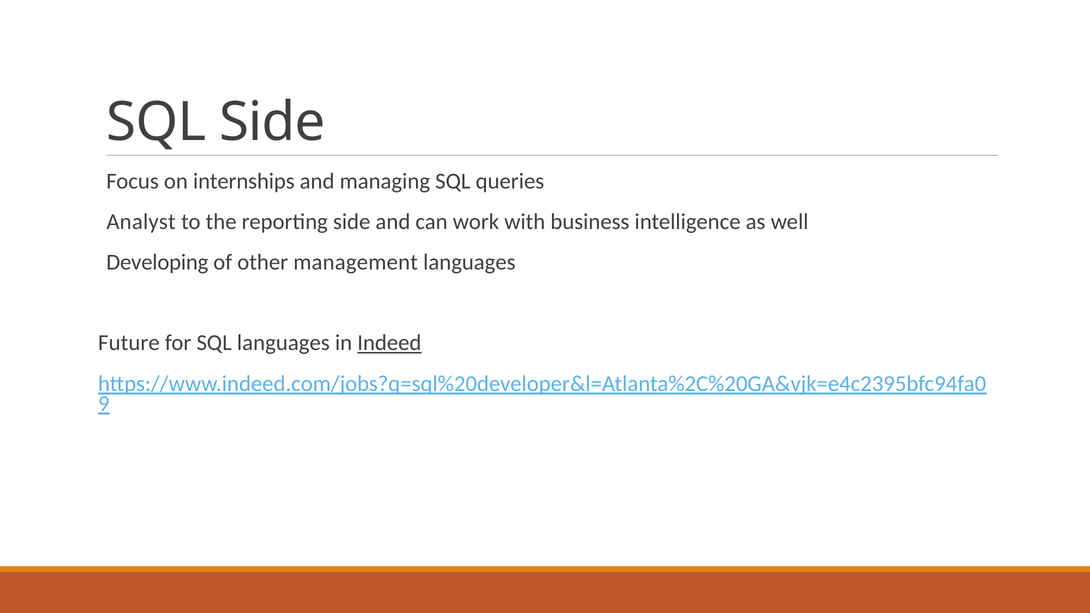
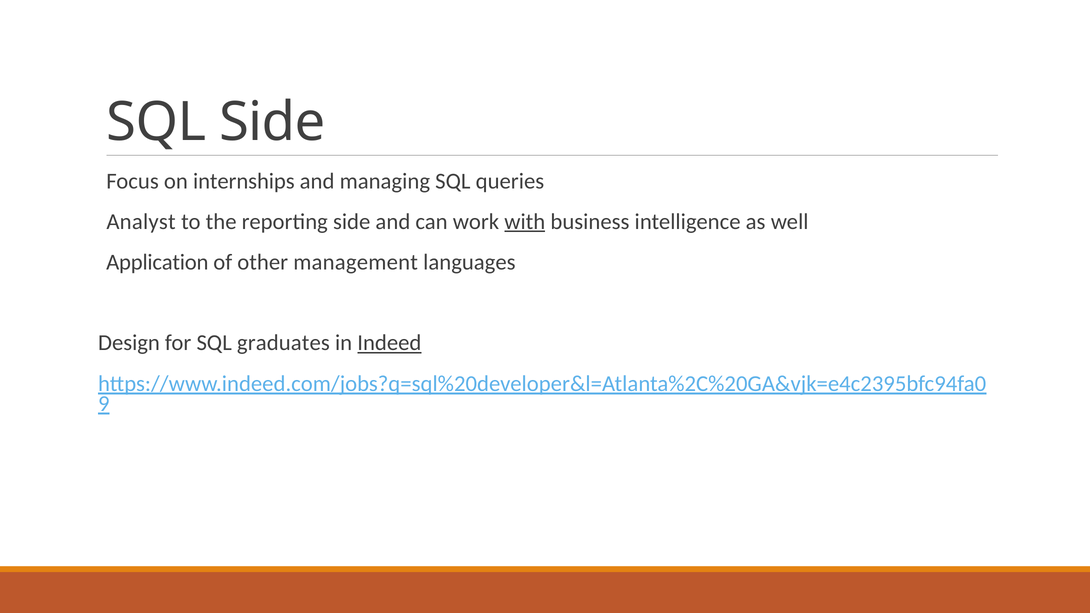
with underline: none -> present
Developing: Developing -> Application
Future: Future -> Design
SQL languages: languages -> graduates
